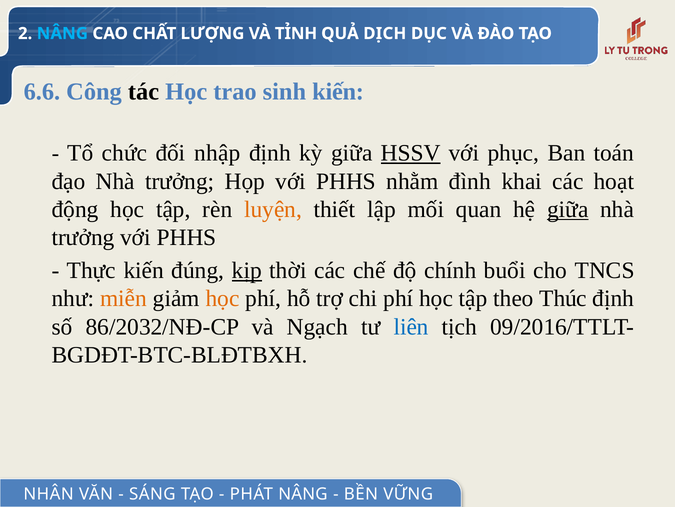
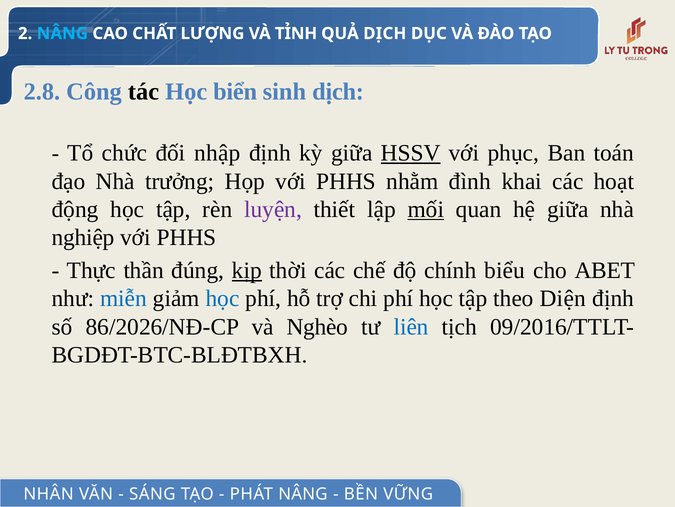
6.6: 6.6 -> 2.8
trao: trao -> biển
sinh kiến: kiến -> dịch
luyện colour: orange -> purple
mối underline: none -> present
giữa at (568, 209) underline: present -> none
trưởng at (83, 237): trưởng -> nghiệp
Thực kiến: kiến -> thần
buổi: buổi -> biểu
TNCS: TNCS -> ABET
miễn colour: orange -> blue
học at (223, 298) colour: orange -> blue
Thúc: Thúc -> Diện
86/2032/NĐ-CP: 86/2032/NĐ-CP -> 86/2026/NĐ-CP
Ngạch: Ngạch -> Nghèo
